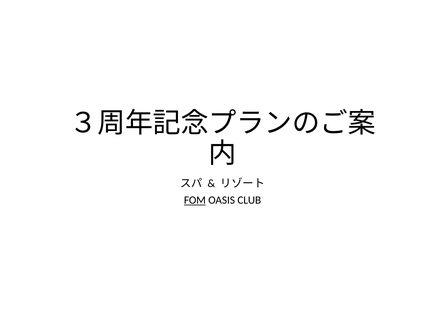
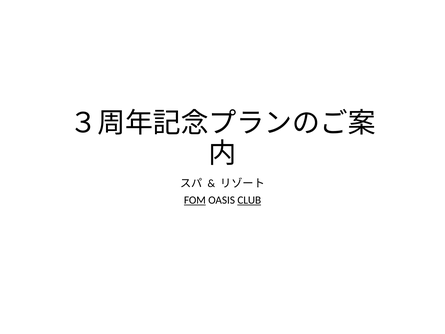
CLUB underline: none -> present
